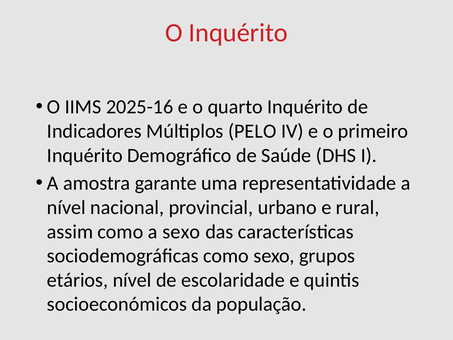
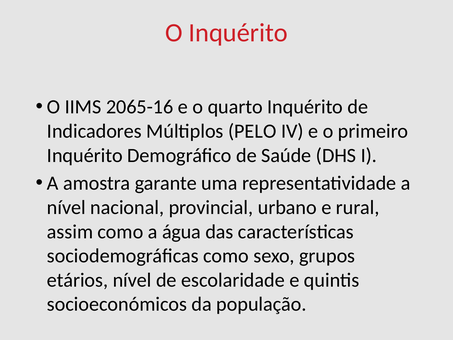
2025-16: 2025-16 -> 2065-16
a sexo: sexo -> água
